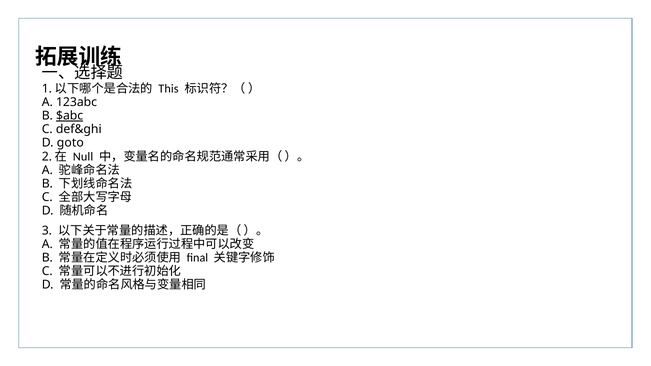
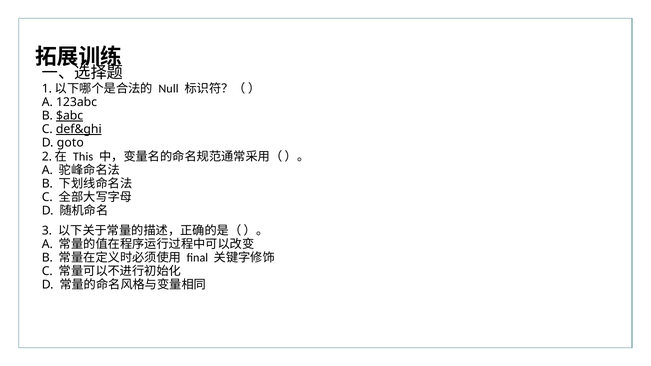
This: This -> Null
def&ghi underline: none -> present
Null: Null -> This
